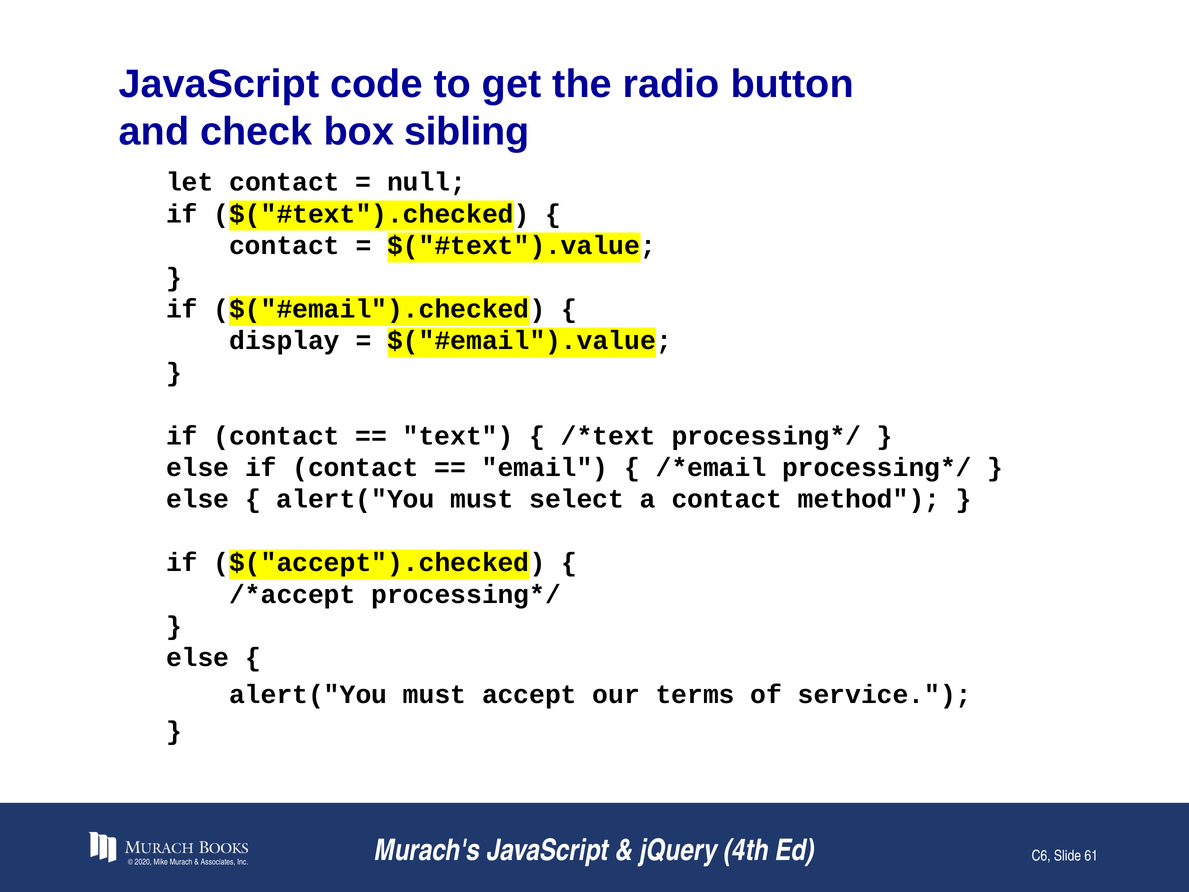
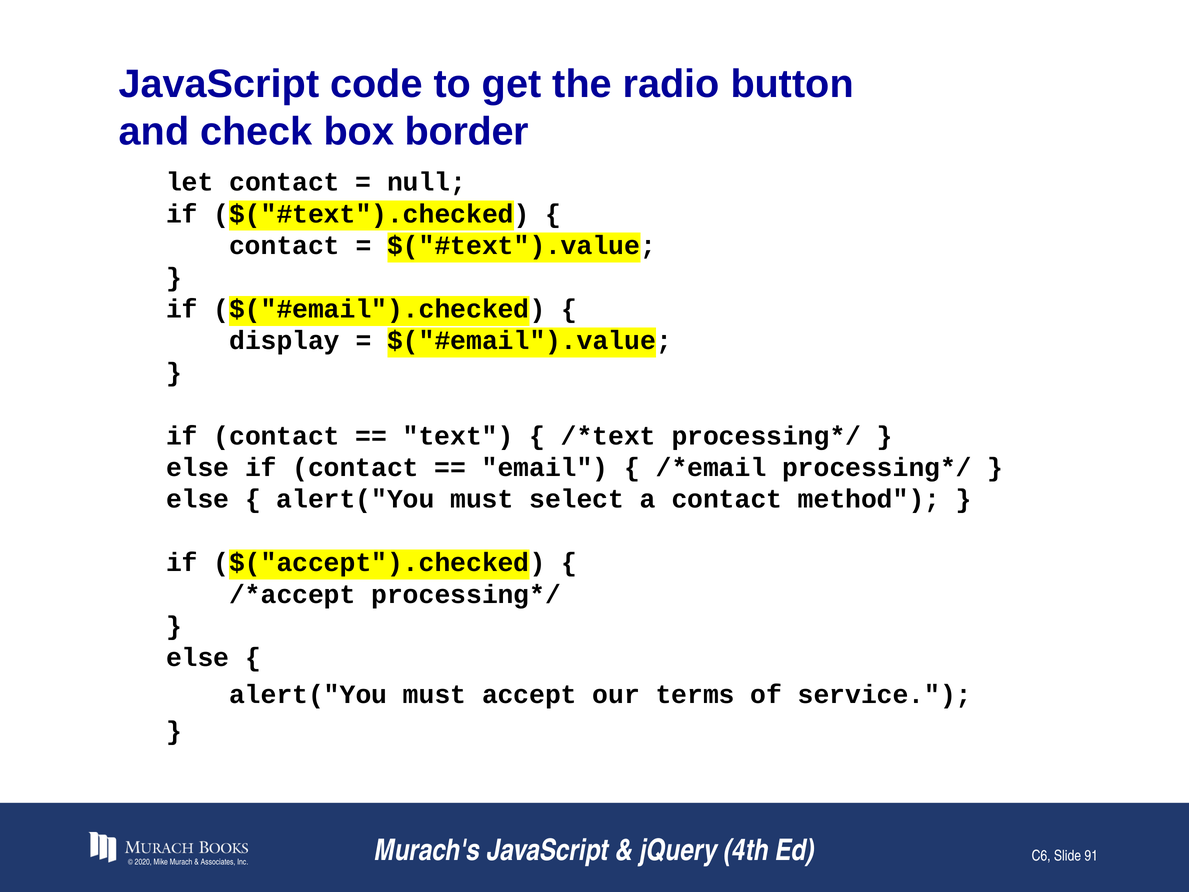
sibling: sibling -> border
61: 61 -> 91
